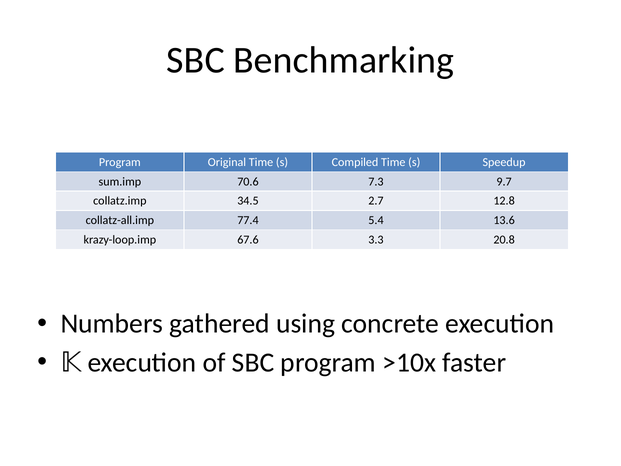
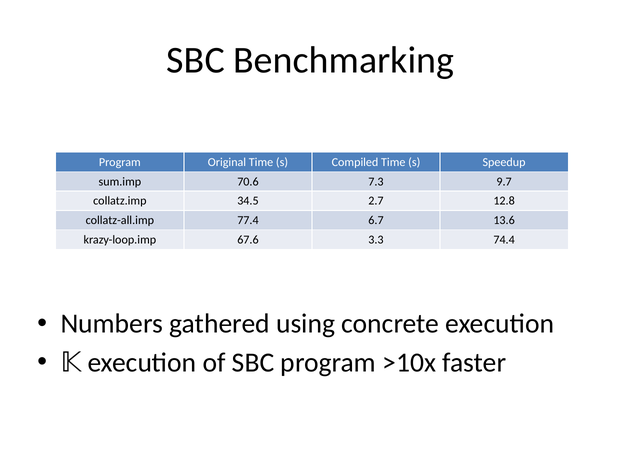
5.4: 5.4 -> 6.7
20.8: 20.8 -> 74.4
